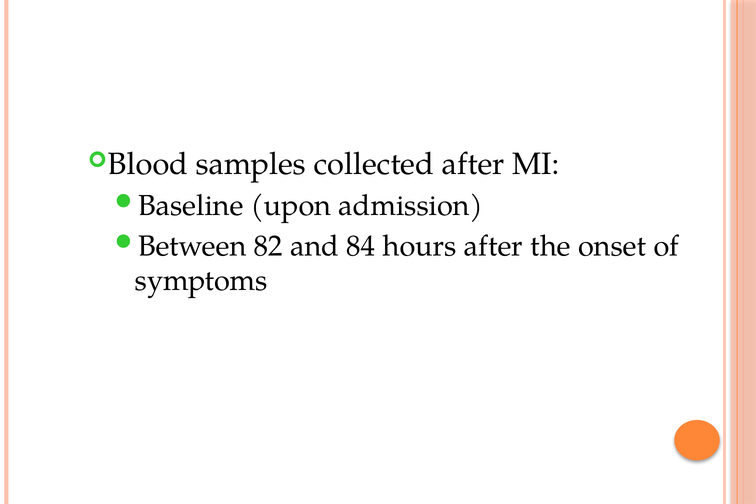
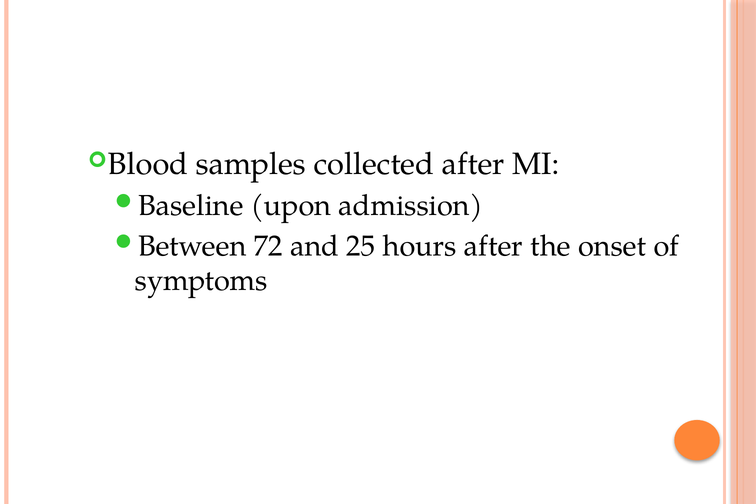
82: 82 -> 72
84: 84 -> 25
